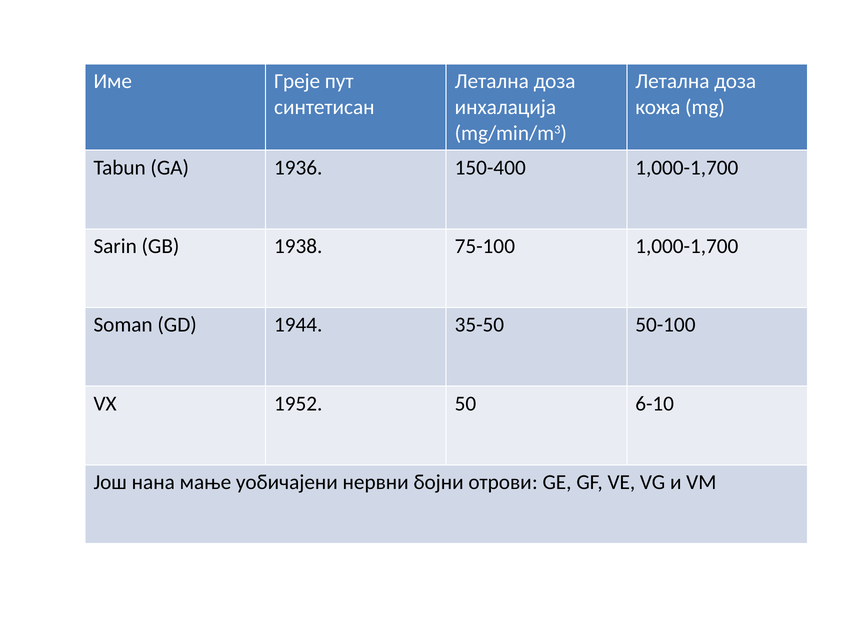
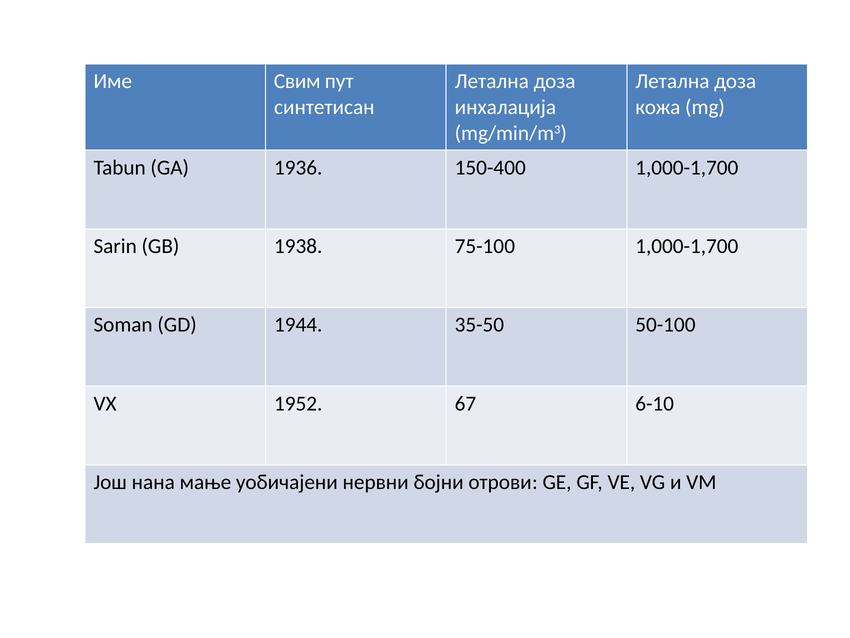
Греје: Греје -> Свим
50: 50 -> 67
